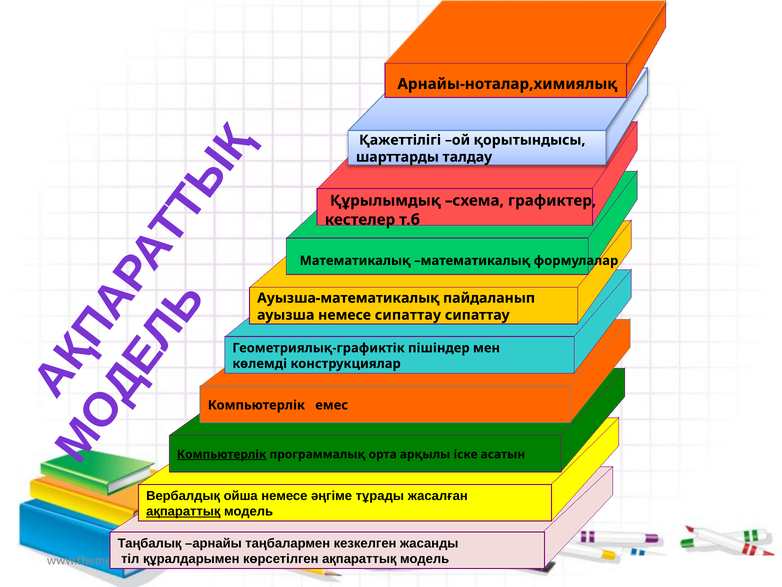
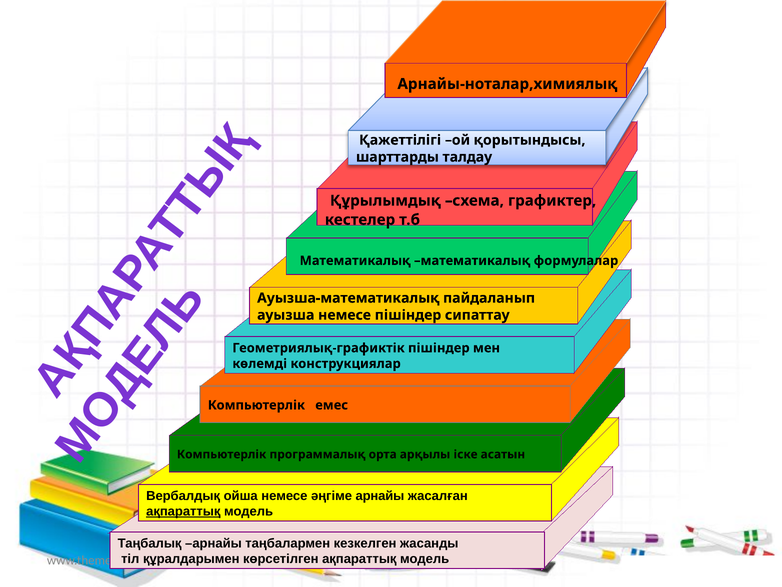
немесе сипаттау: сипаттау -> пішіндер
Компьютерлік at (222, 454) underline: present -> none
әңгіме тұрады: тұрады -> арнайы
